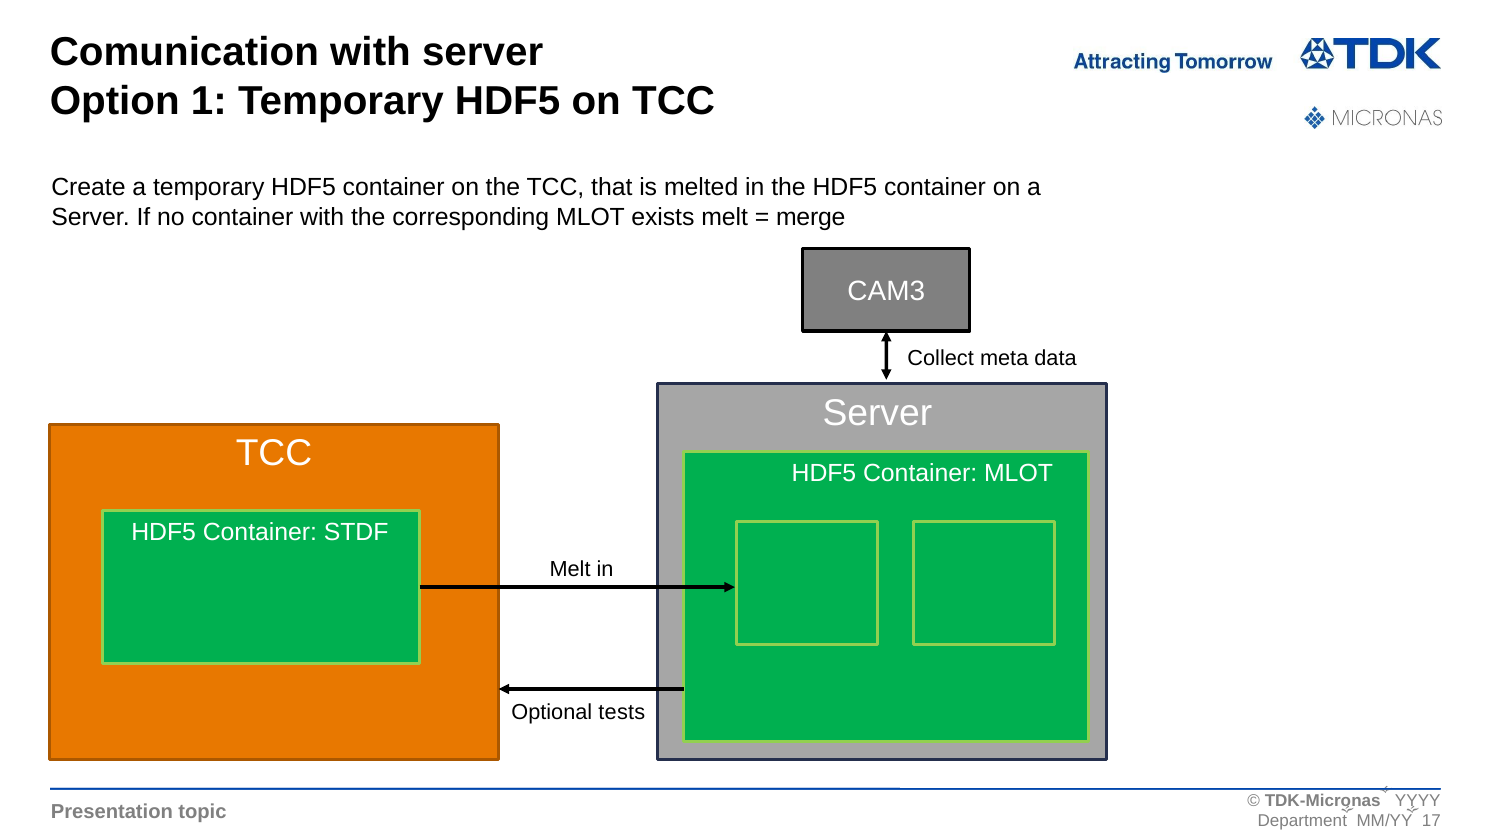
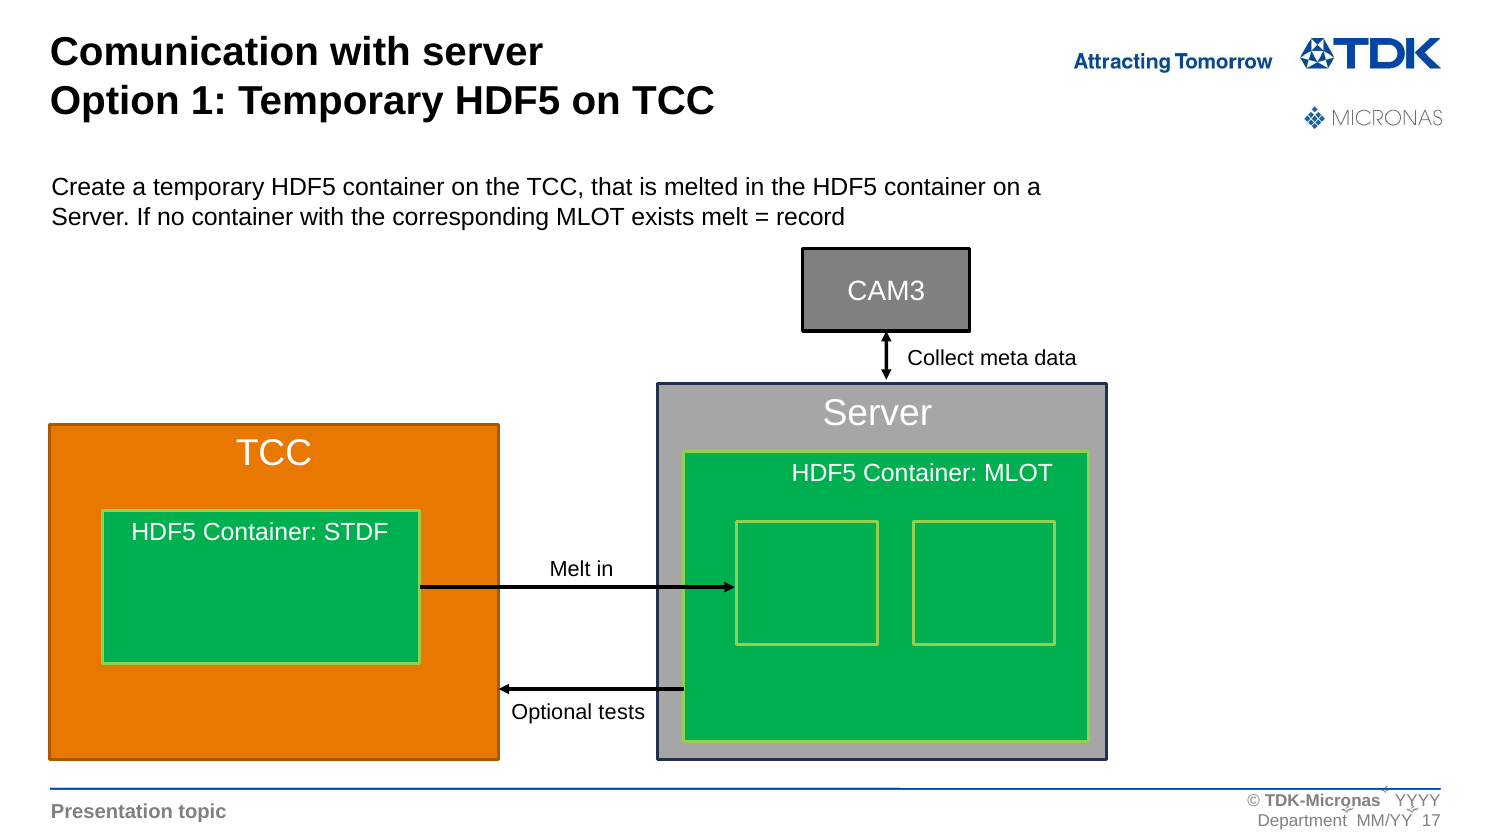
merge: merge -> record
